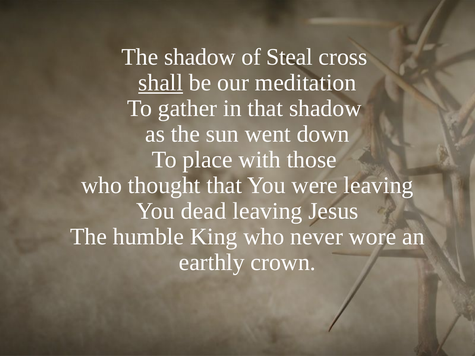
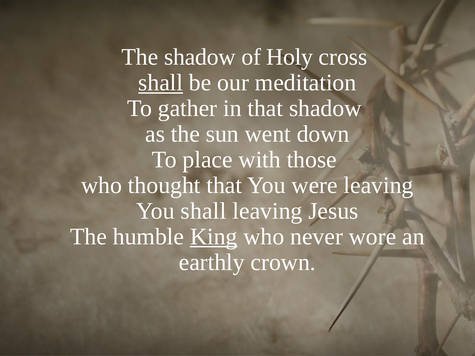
Steal: Steal -> Holy
You dead: dead -> shall
King underline: none -> present
